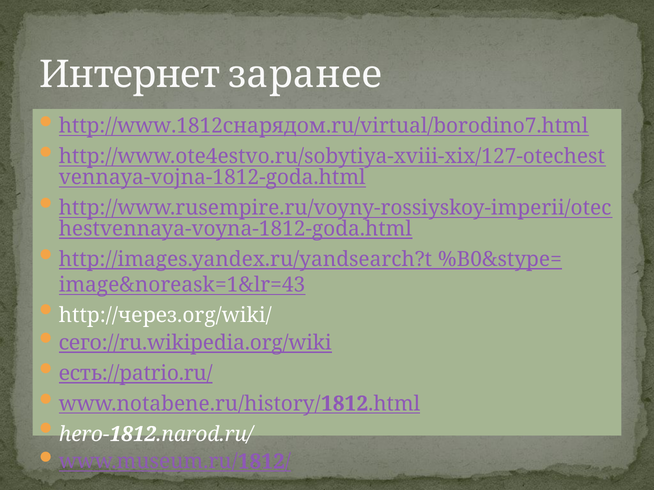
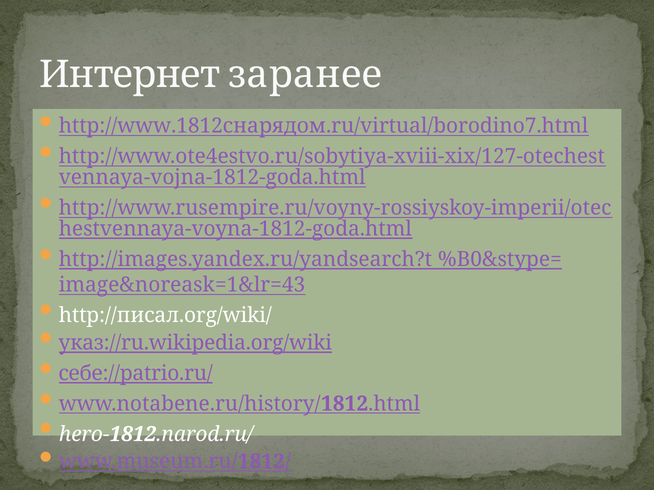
http://через.org/wiki/: http://через.org/wiki/ -> http://писал.org/wiki/
сего://ru.wikipedia.org/wiki: сего://ru.wikipedia.org/wiki -> указ://ru.wikipedia.org/wiki
есть://patrio.ru/: есть://patrio.ru/ -> себе://patrio.ru/
